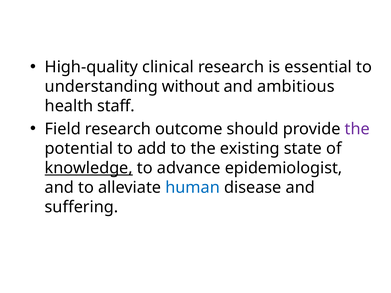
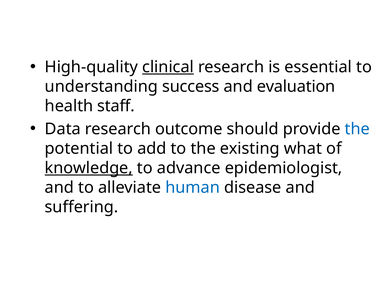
clinical underline: none -> present
without: without -> success
ambitious: ambitious -> evaluation
Field: Field -> Data
the at (357, 129) colour: purple -> blue
state: state -> what
